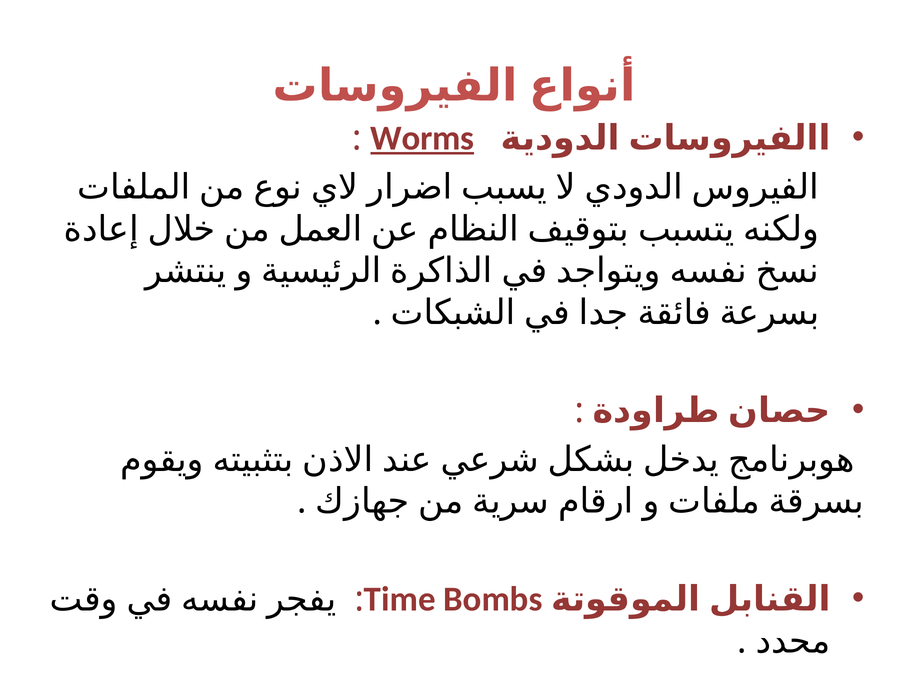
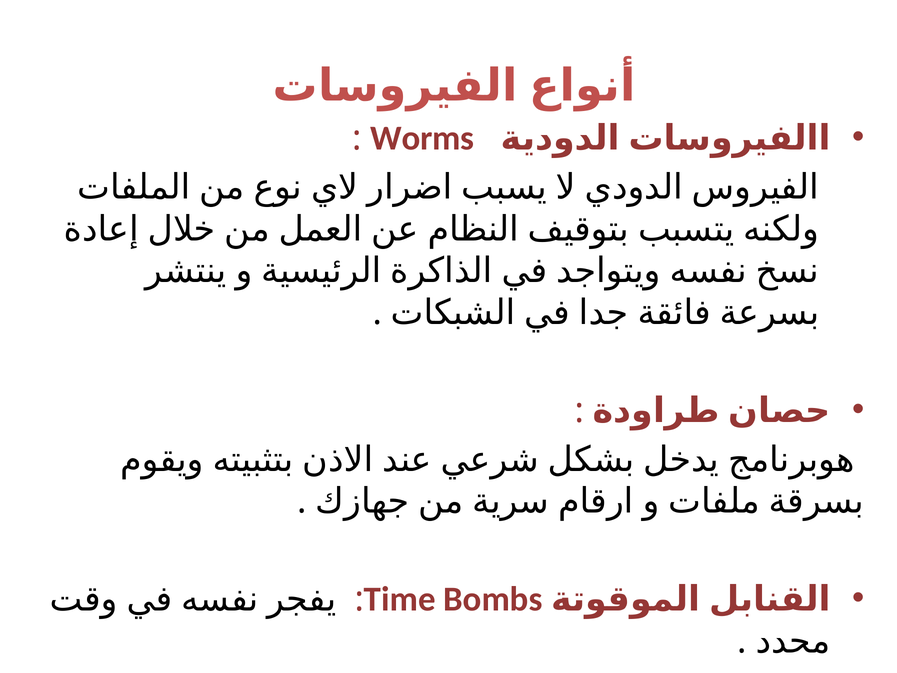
Worms underline: present -> none
